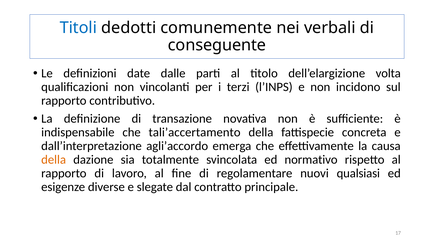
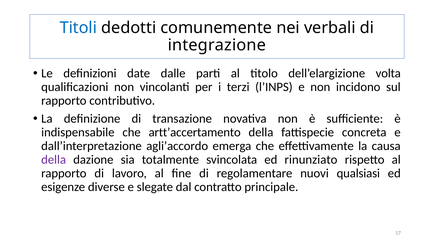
conseguente: conseguente -> integrazione
tali’accertamento: tali’accertamento -> artt’accertamento
della at (54, 160) colour: orange -> purple
normativo: normativo -> rinunziato
